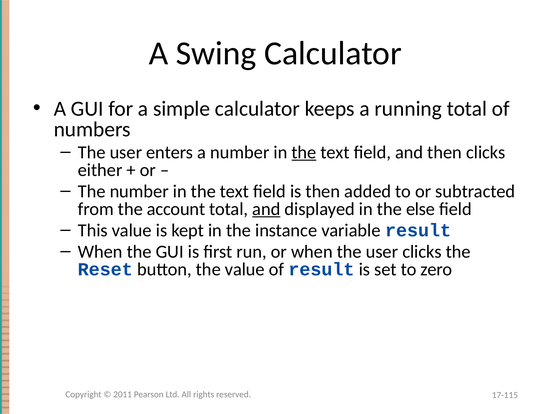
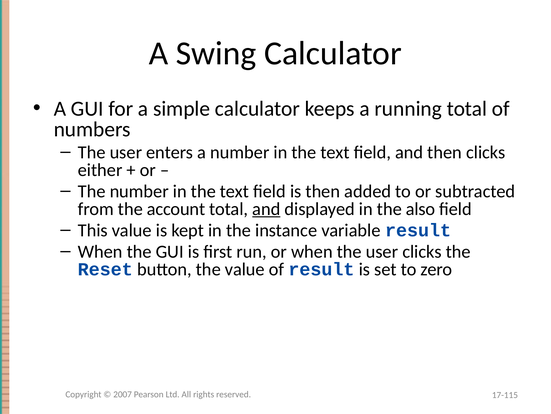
the at (304, 152) underline: present -> none
else: else -> also
2011: 2011 -> 2007
